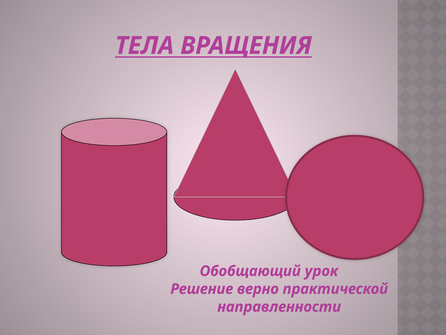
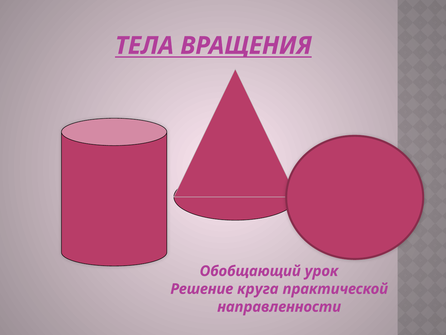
верно: верно -> круга
